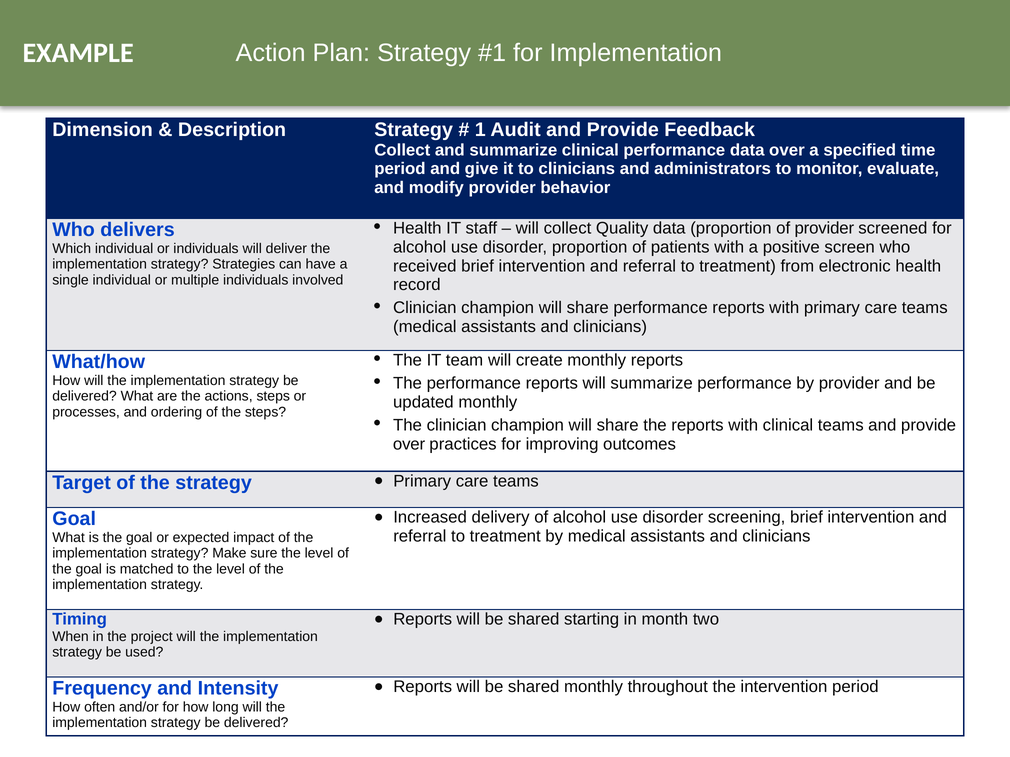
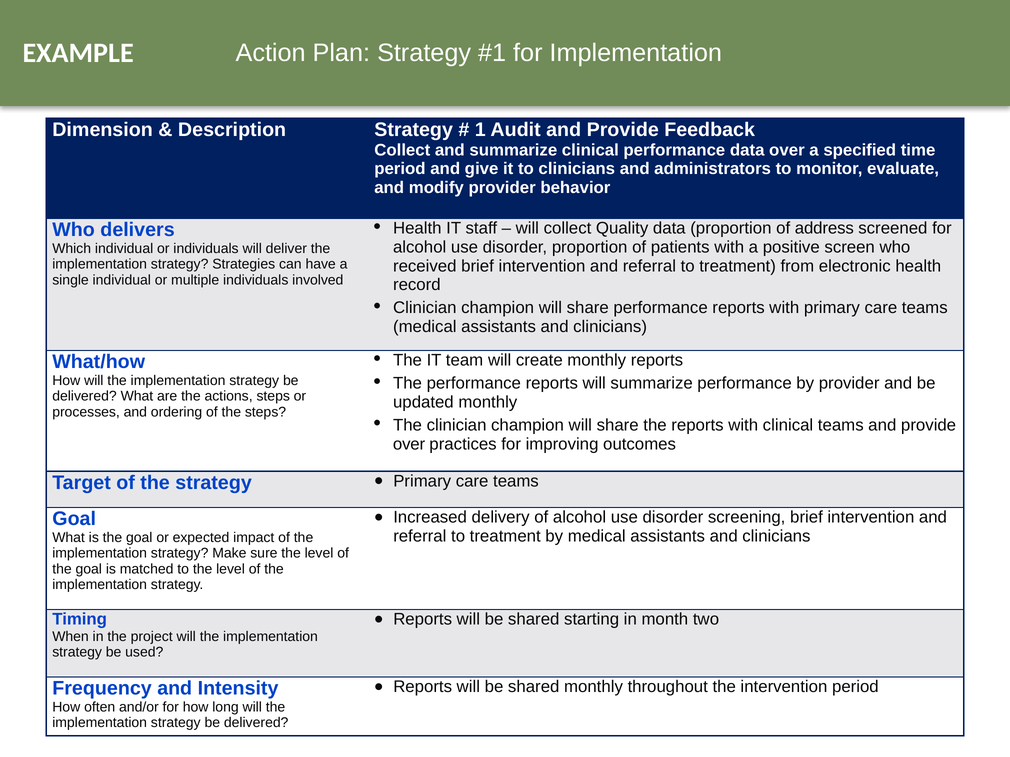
of provider: provider -> address
